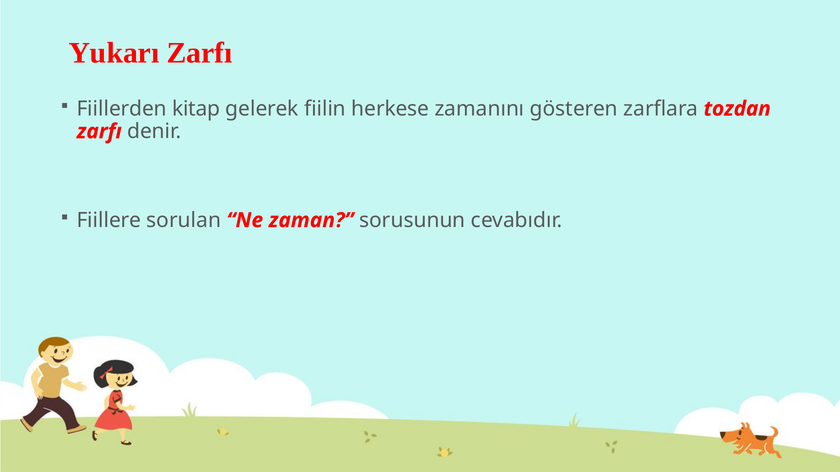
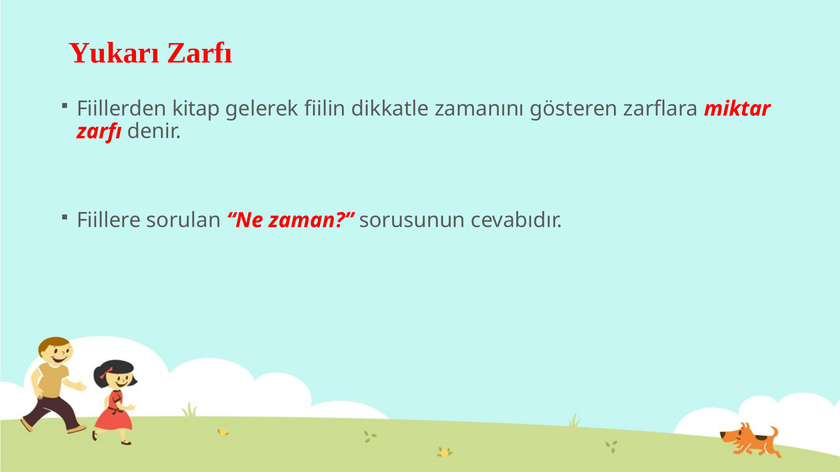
herkese: herkese -> dikkatle
tozdan: tozdan -> miktar
